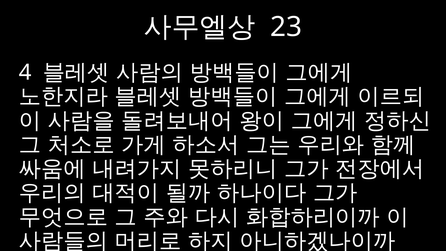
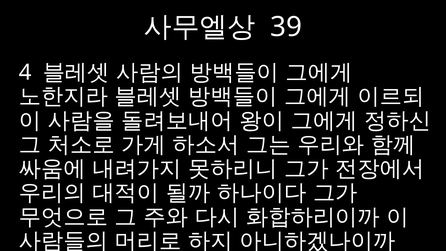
23: 23 -> 39
